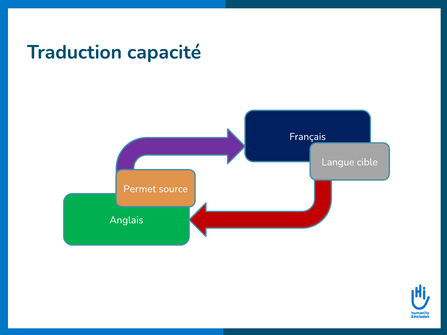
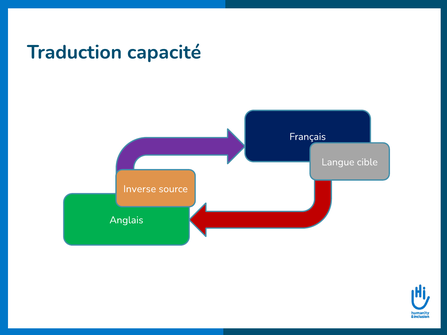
Permet: Permet -> Inverse
